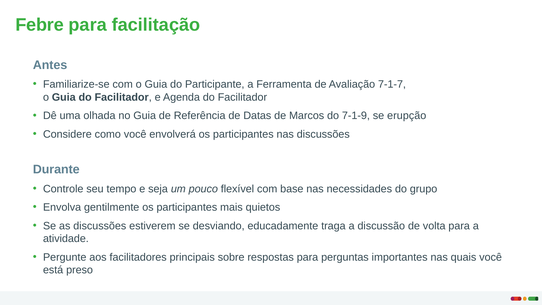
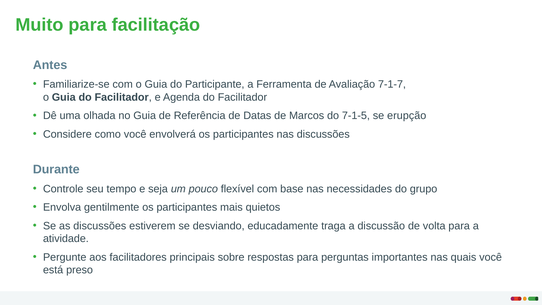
Febre: Febre -> Muito
7-1-9: 7-1-9 -> 7-1-5
